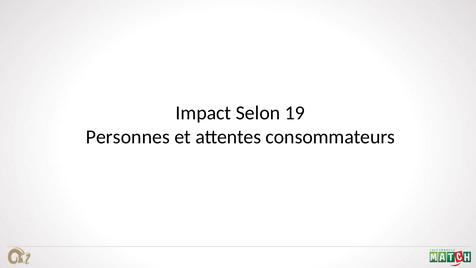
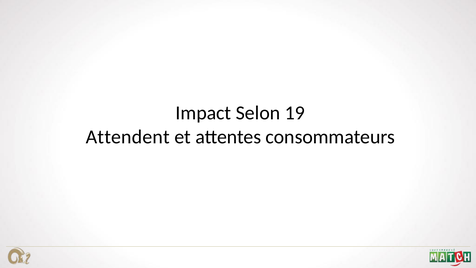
Personnes: Personnes -> Attendent
